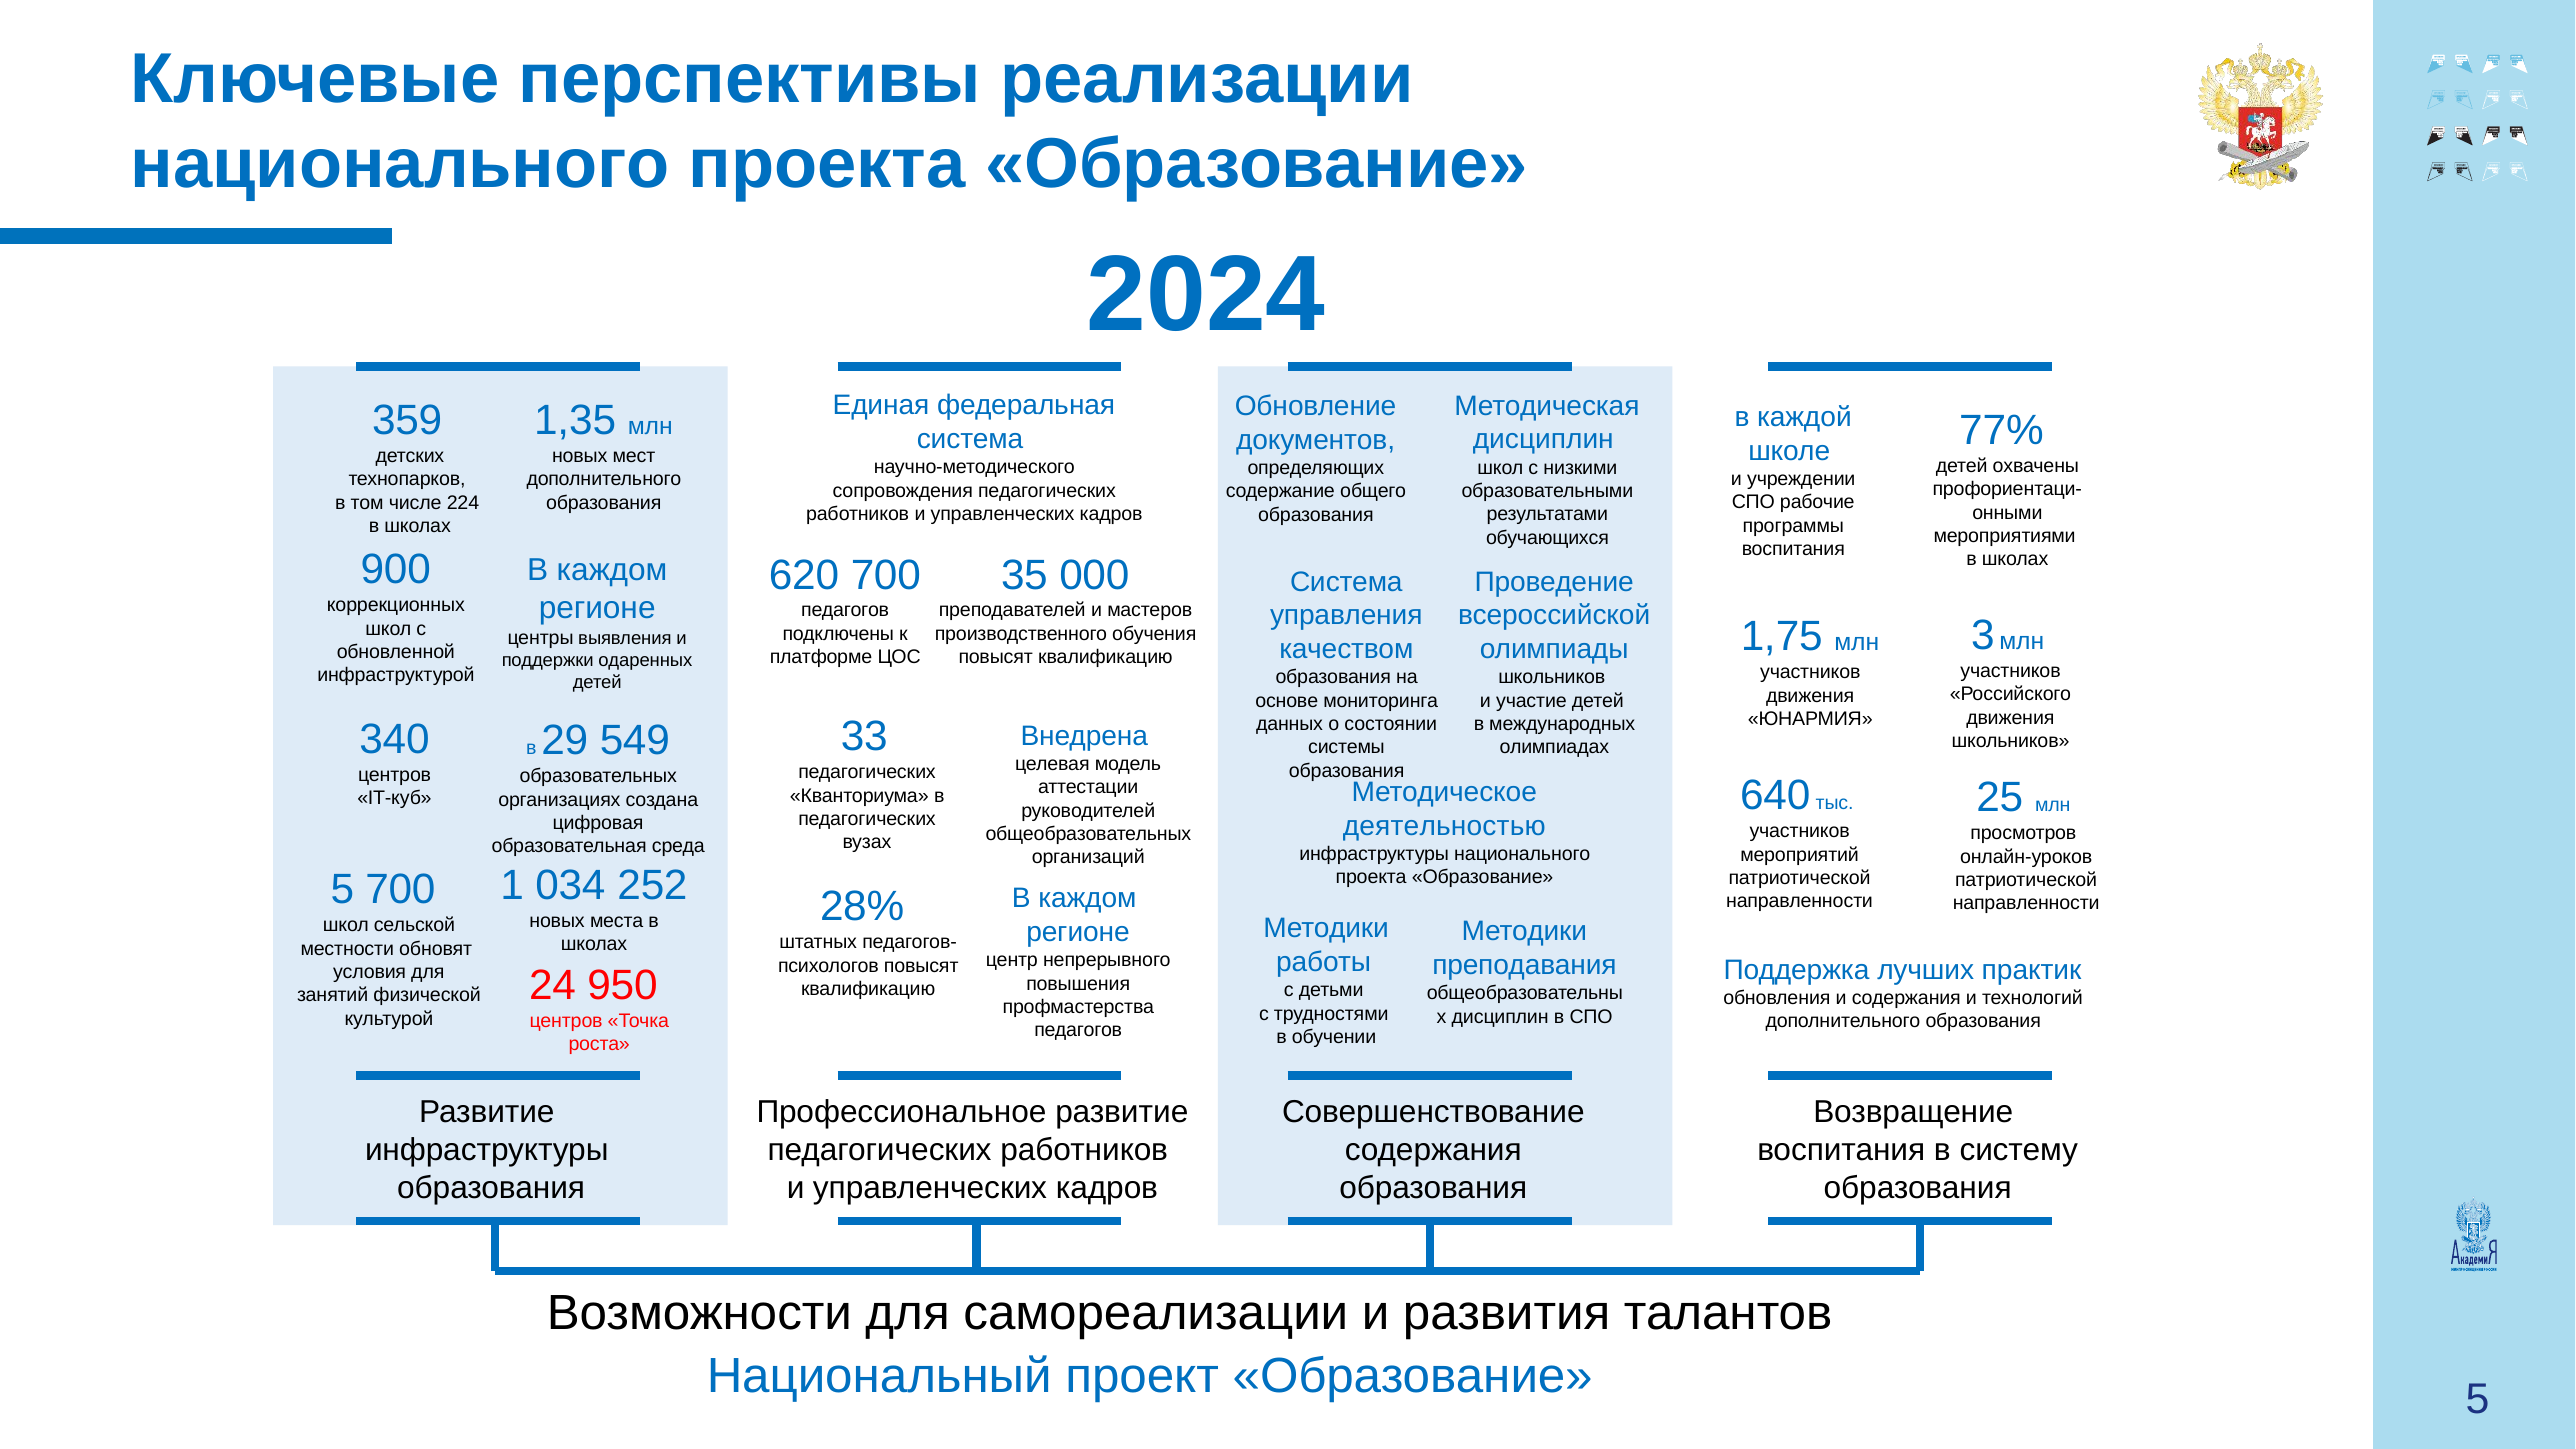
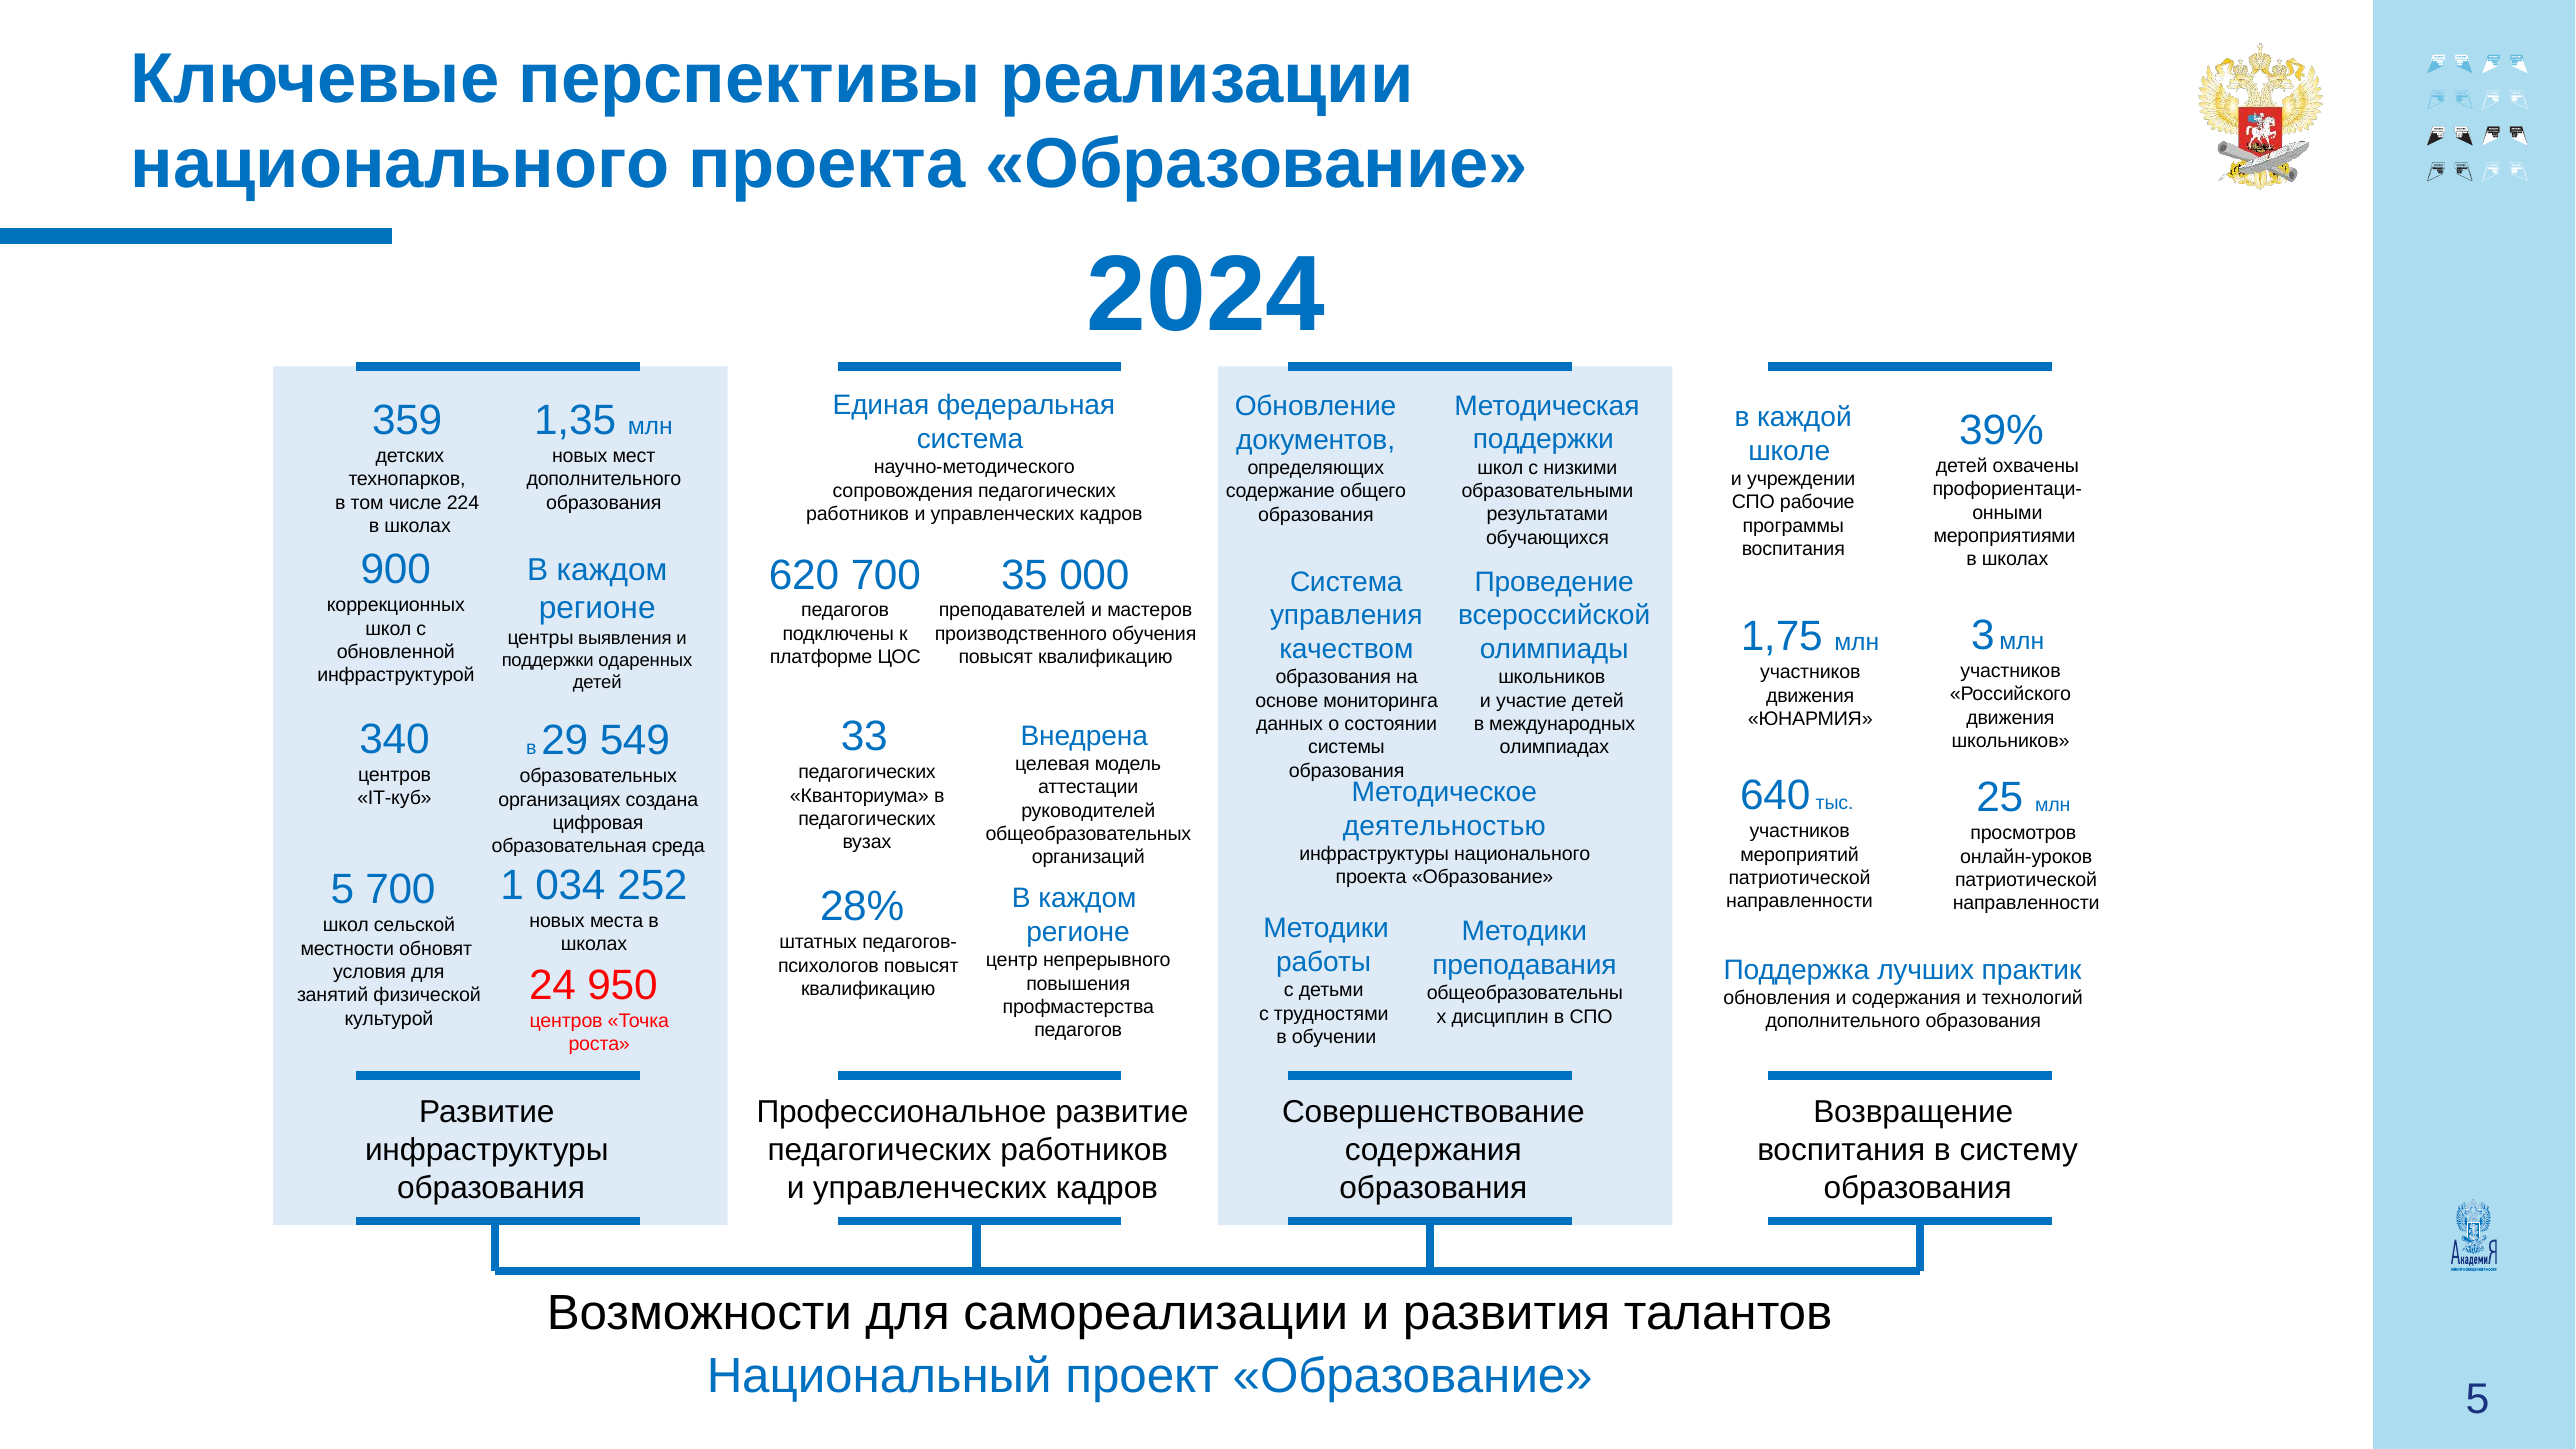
77%: 77% -> 39%
дисциплин at (1543, 440): дисциплин -> поддержки
